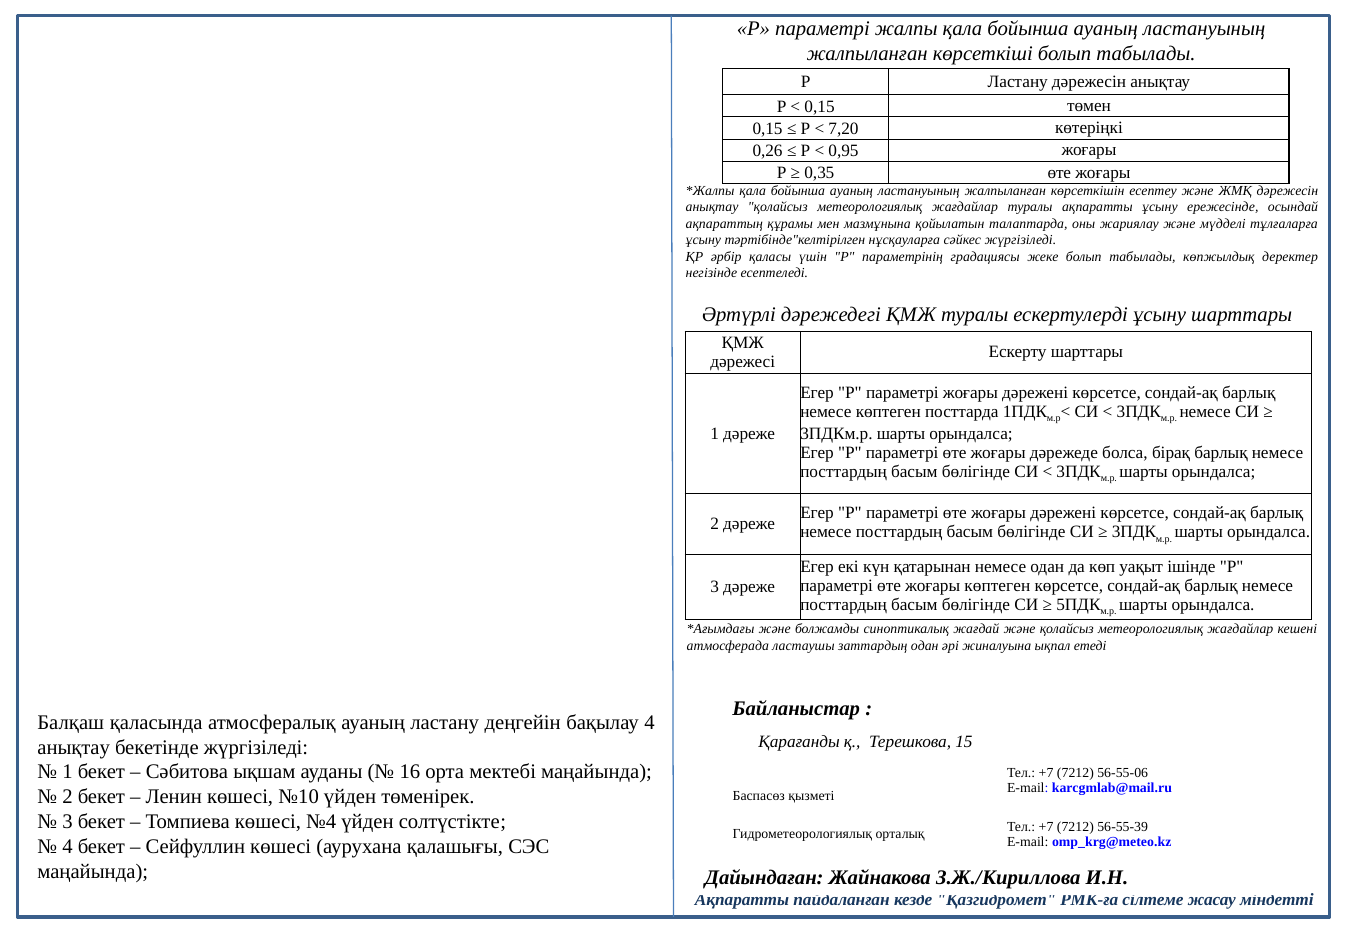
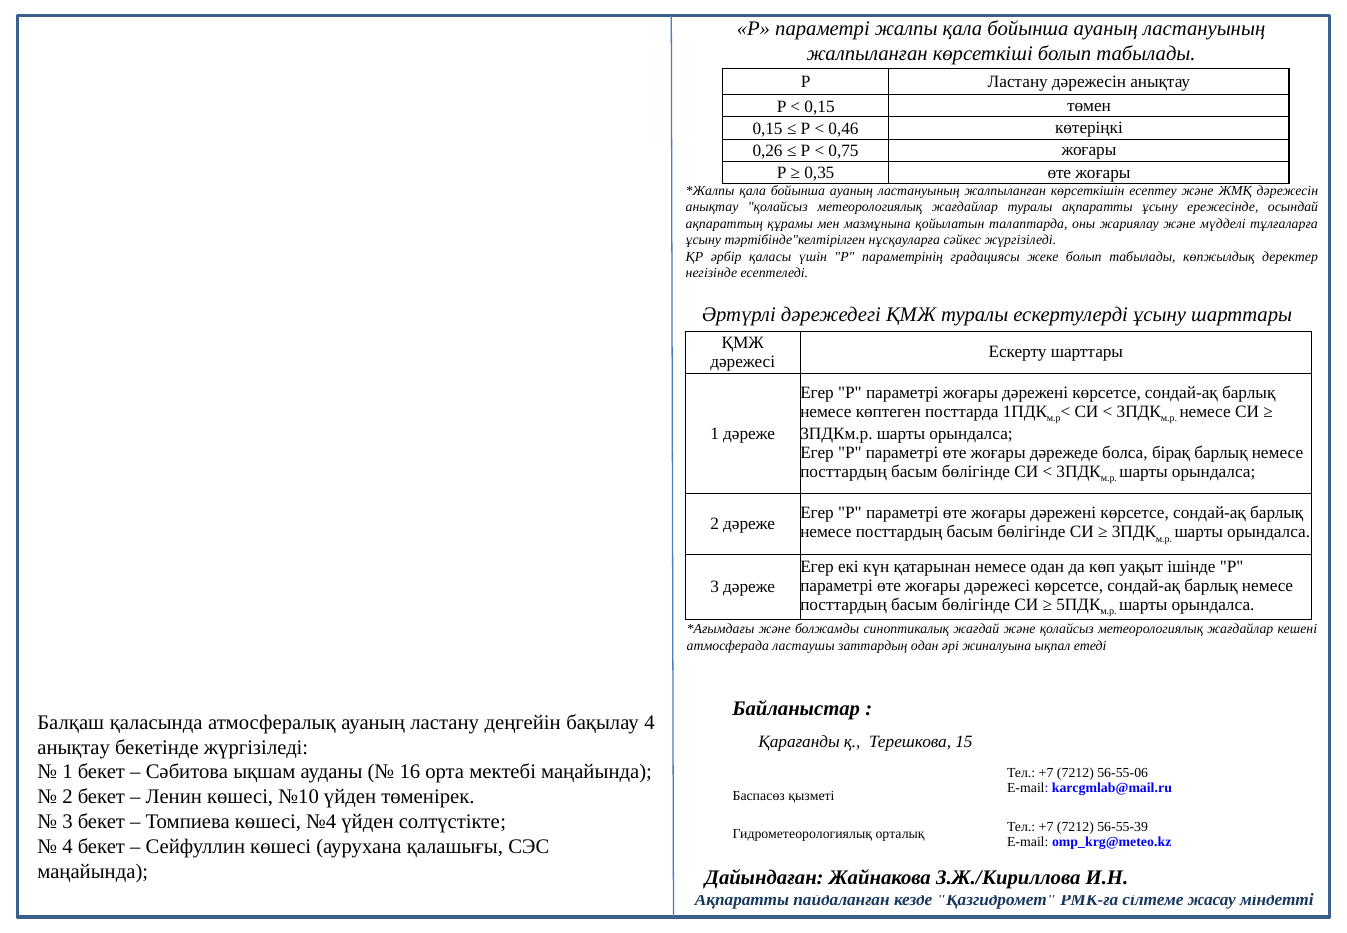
7,20: 7,20 -> 0,46
0,95: 0,95 -> 0,75
жоғары көптеген: көптеген -> дәрежесі
